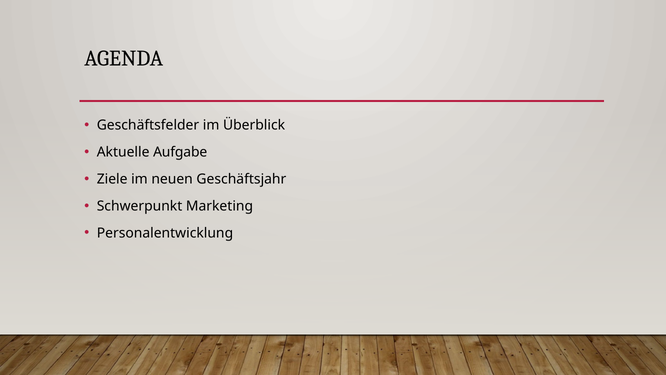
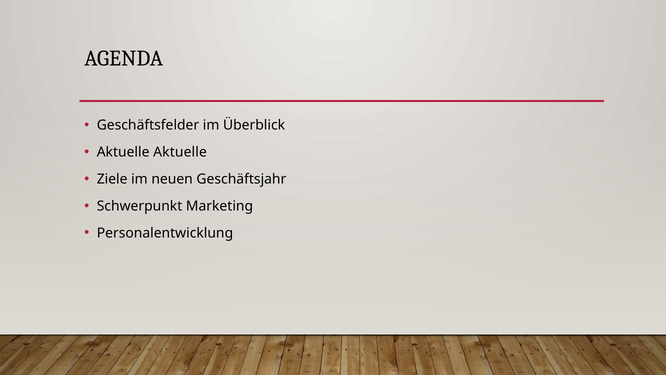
Aktuelle Aufgabe: Aufgabe -> Aktuelle
